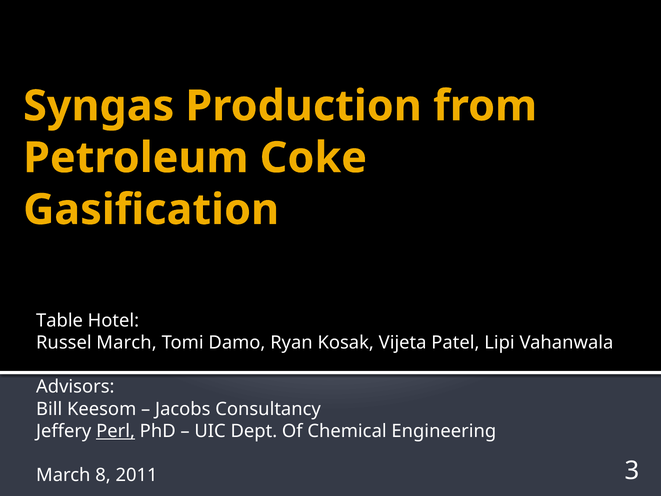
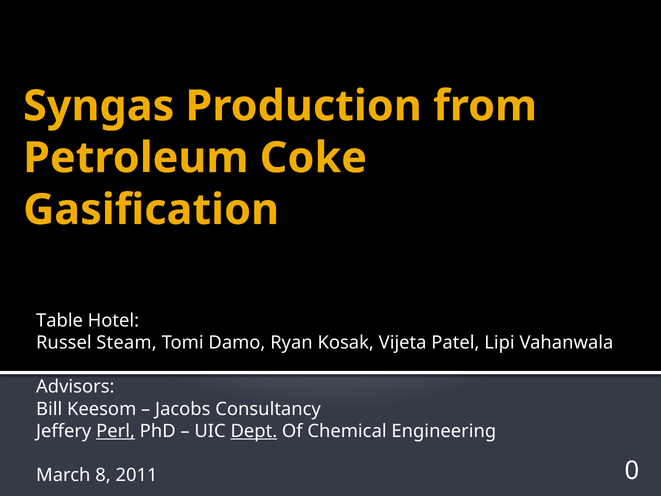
Russel March: March -> Steam
Dept underline: none -> present
3: 3 -> 0
